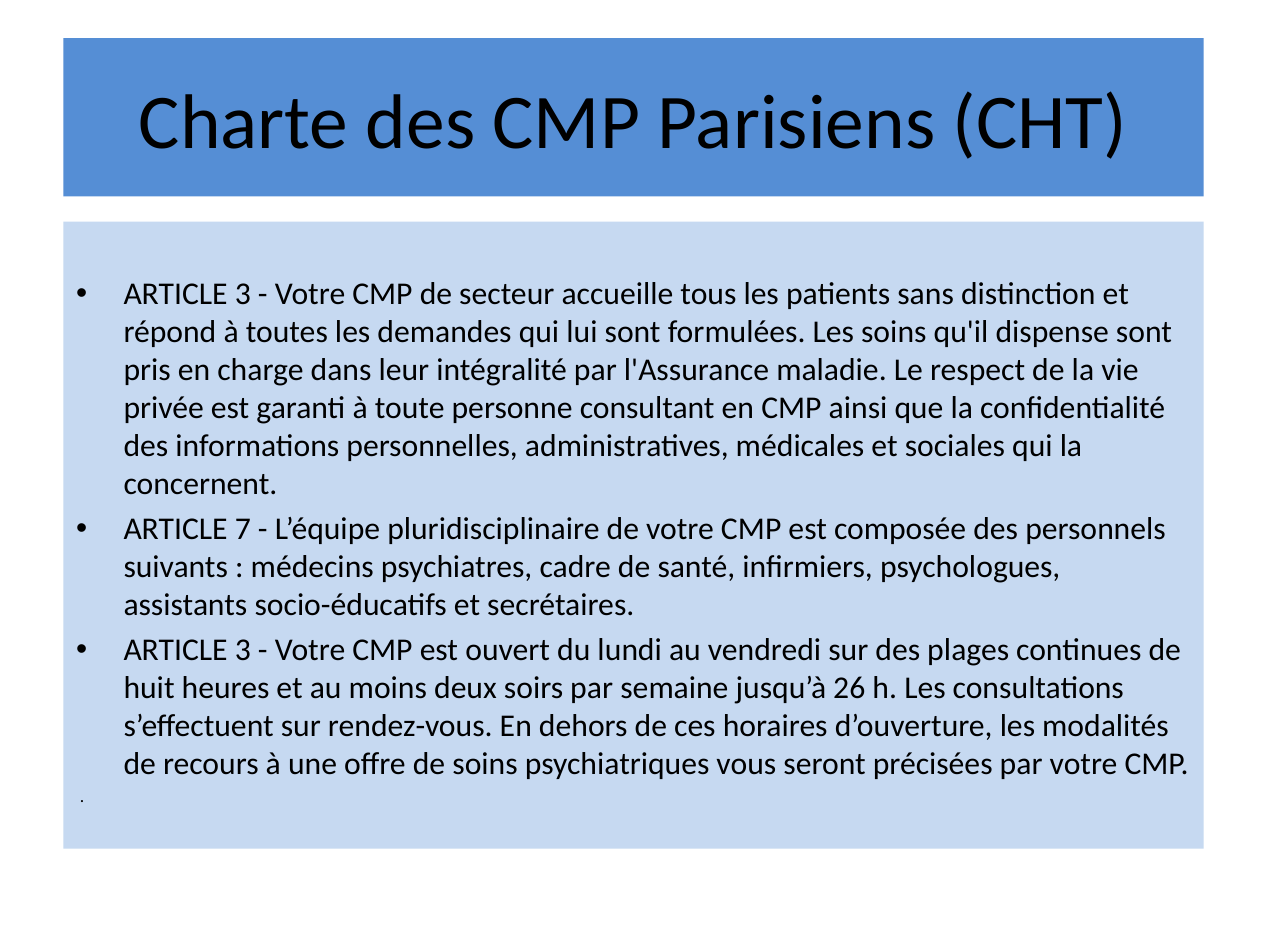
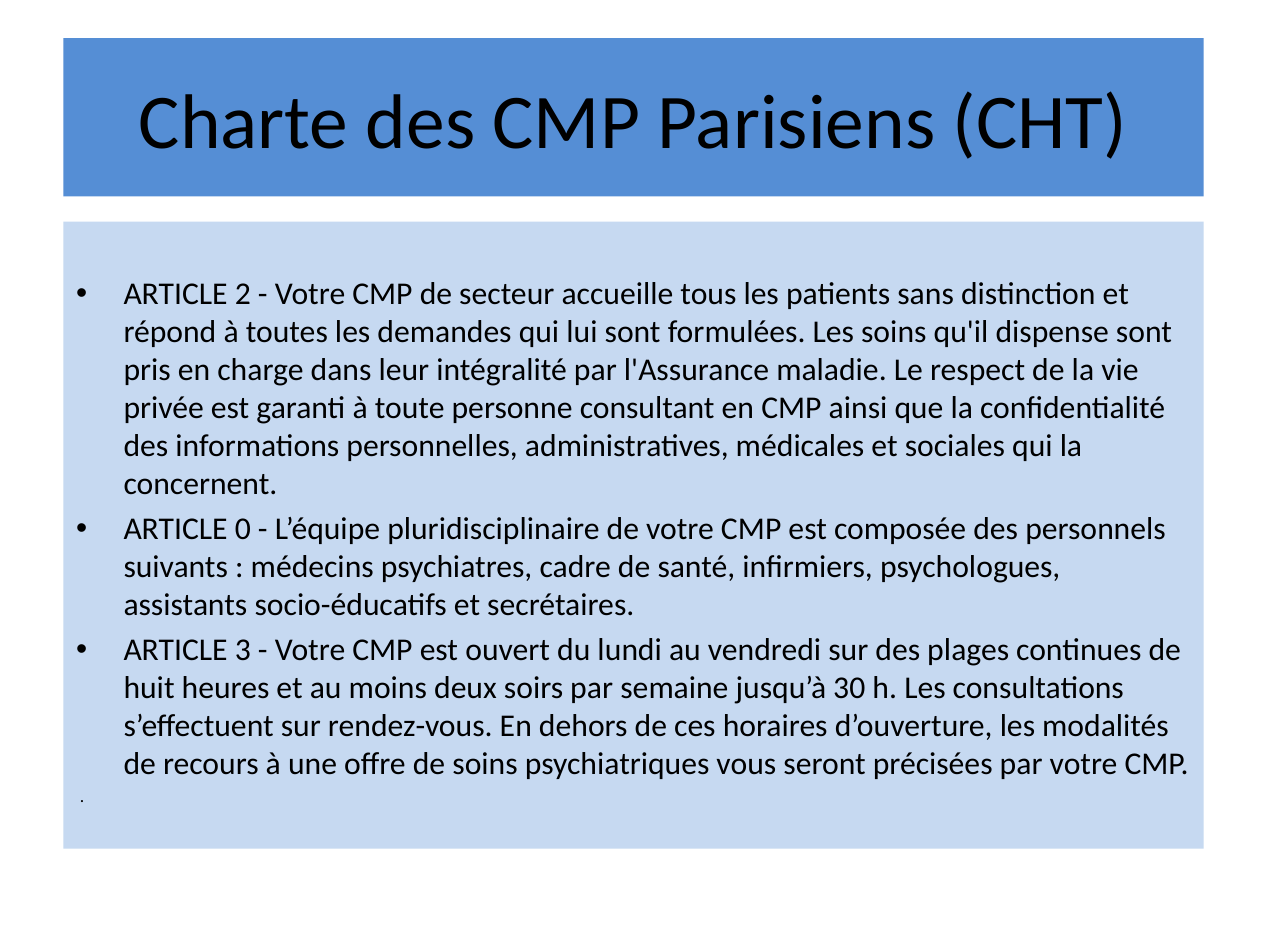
3 at (243, 294): 3 -> 2
7: 7 -> 0
26: 26 -> 30
